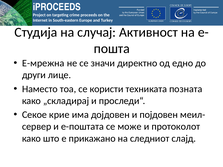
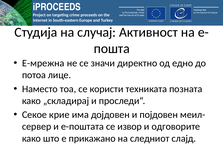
други: други -> потоа
може: може -> извор
протоколот: протоколот -> одговорите
